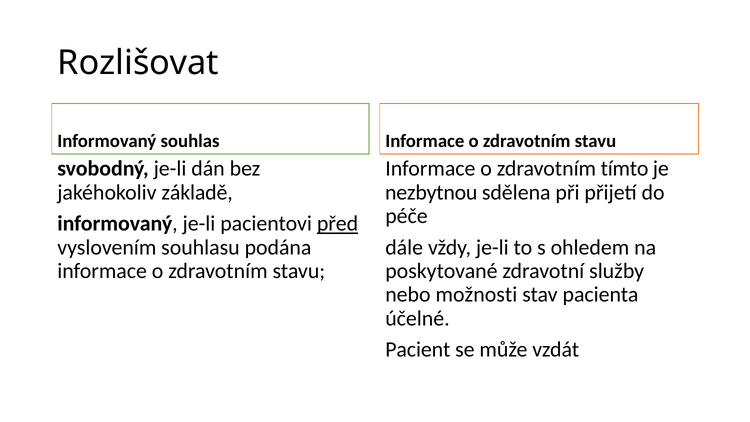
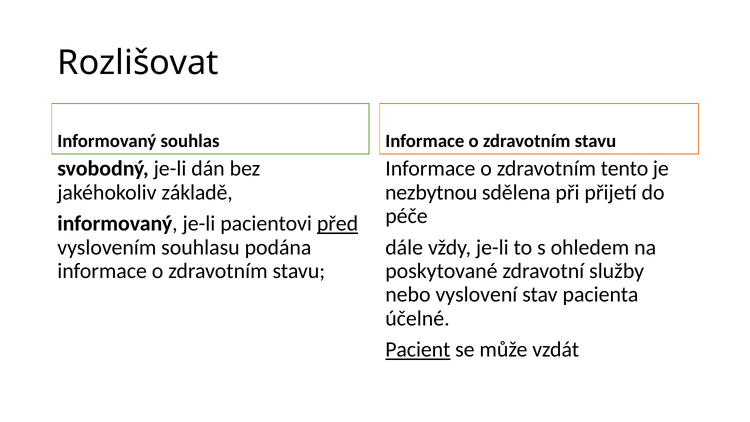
tímto: tímto -> tento
možnosti: možnosti -> vyslovení
Pacient underline: none -> present
